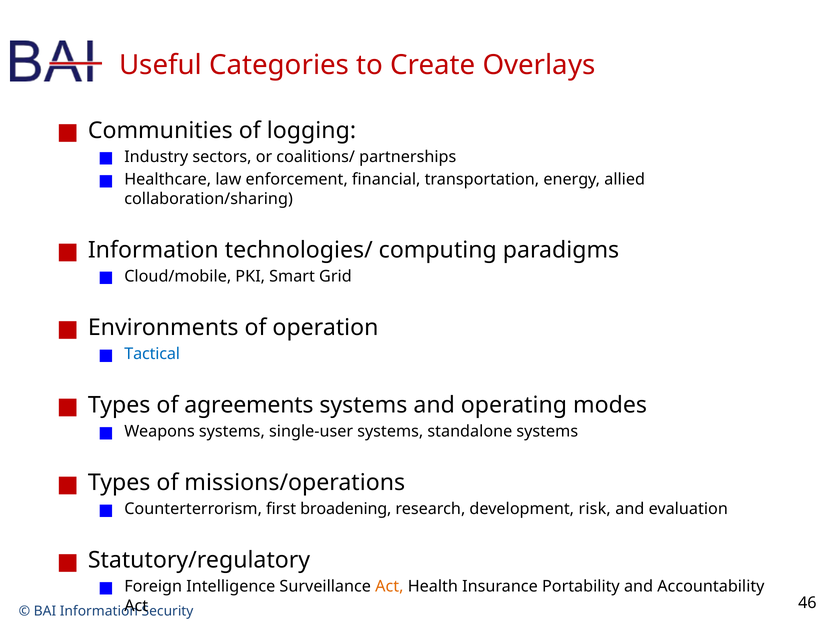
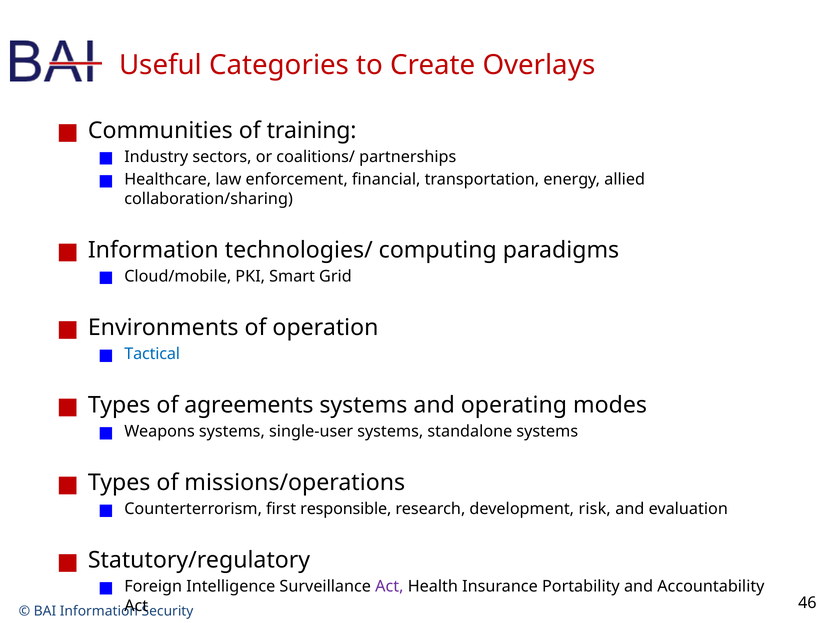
logging: logging -> training
broadening: broadening -> responsible
Act at (389, 587) colour: orange -> purple
